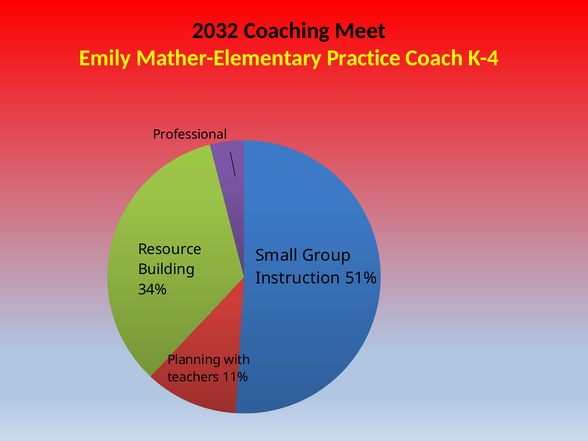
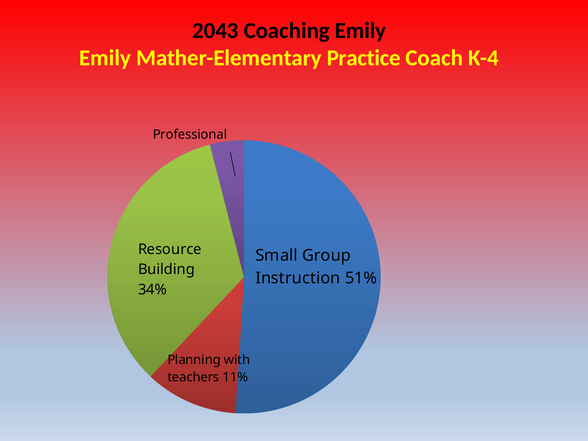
2032: 2032 -> 2043
Coaching Meet: Meet -> Emily
